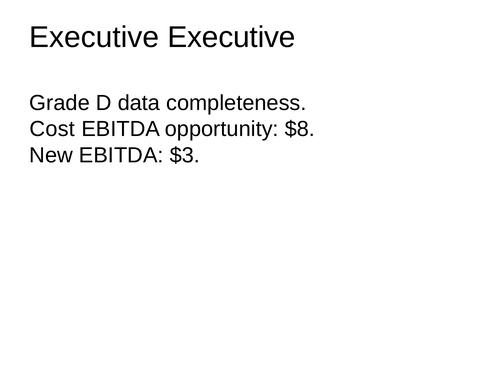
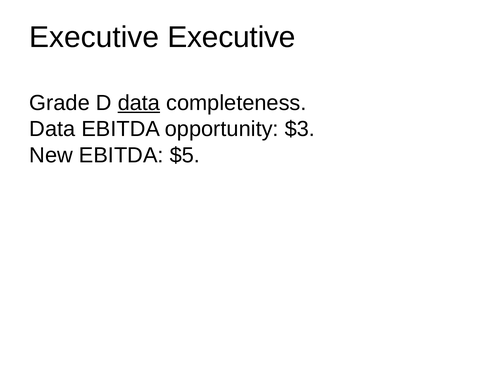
data at (139, 103) underline: none -> present
Cost at (52, 129): Cost -> Data
$8: $8 -> $3
$3: $3 -> $5
